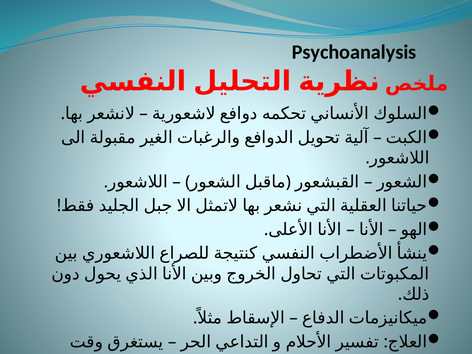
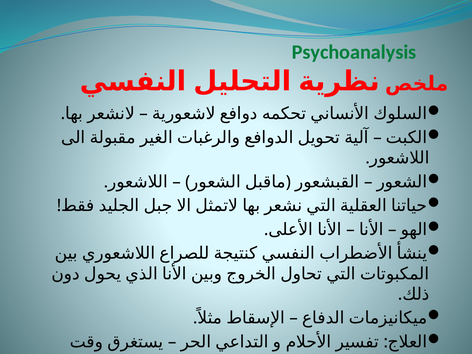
Psychoanalysis colour: black -> green
